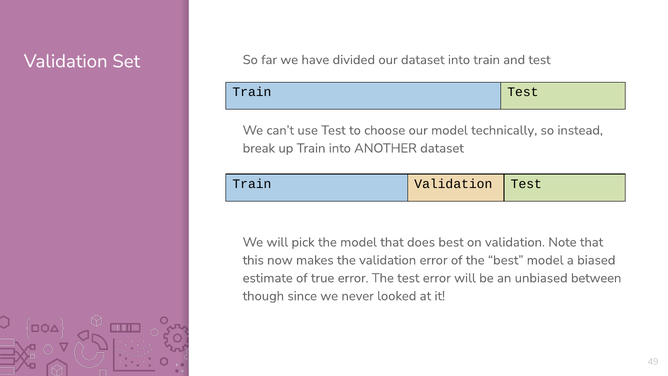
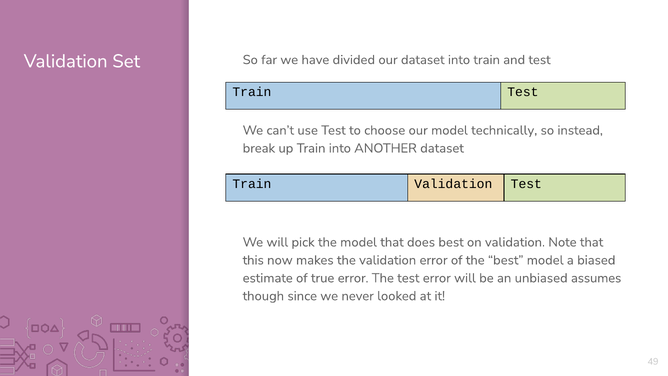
between: between -> assumes
